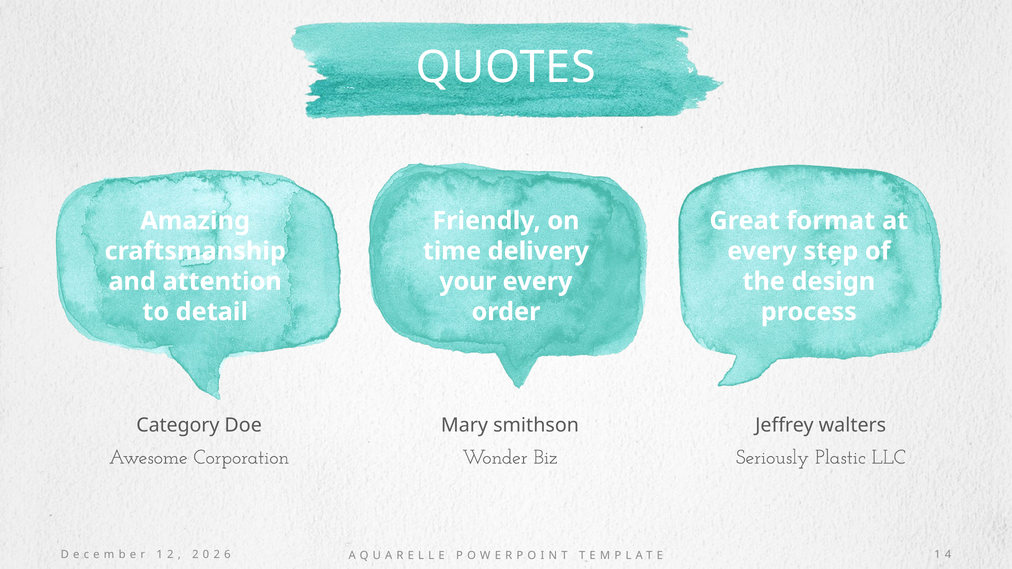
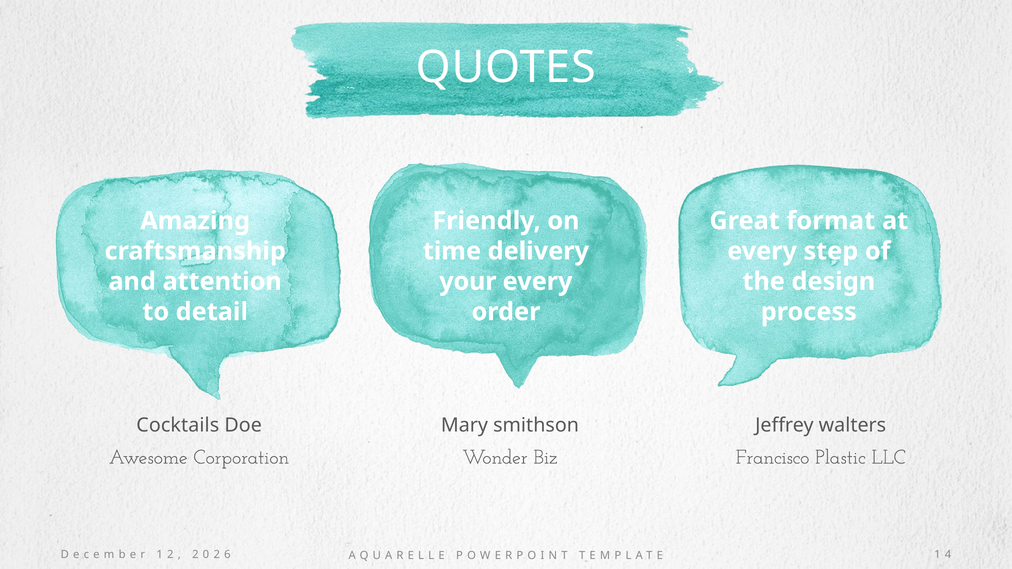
Category: Category -> Cocktails
Seriously: Seriously -> Francisco
